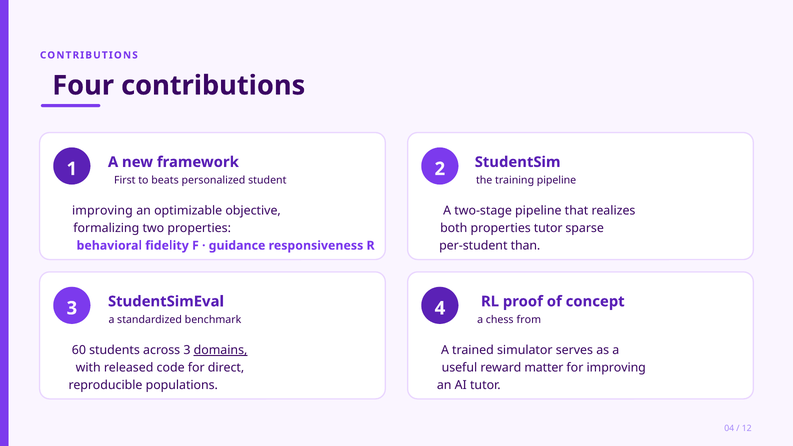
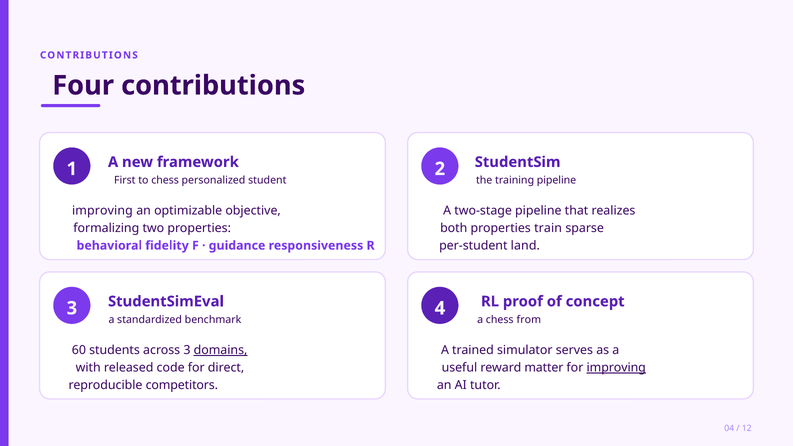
to beats: beats -> chess
properties tutor: tutor -> train
than: than -> land
improving at (616, 368) underline: none -> present
populations: populations -> competitors
